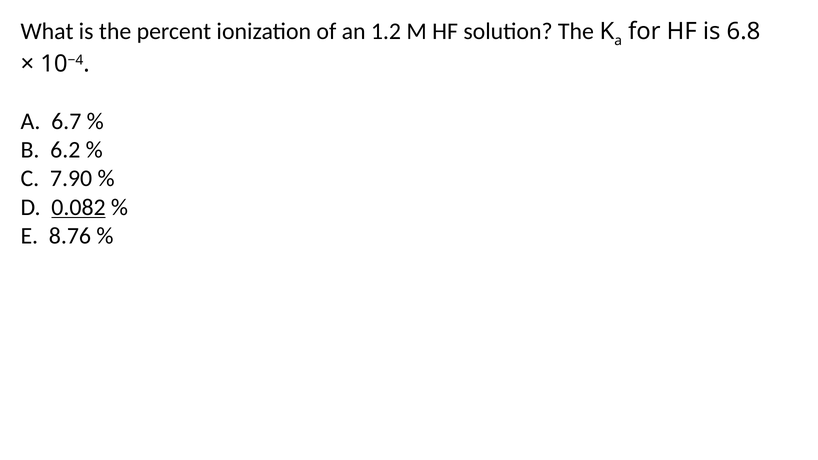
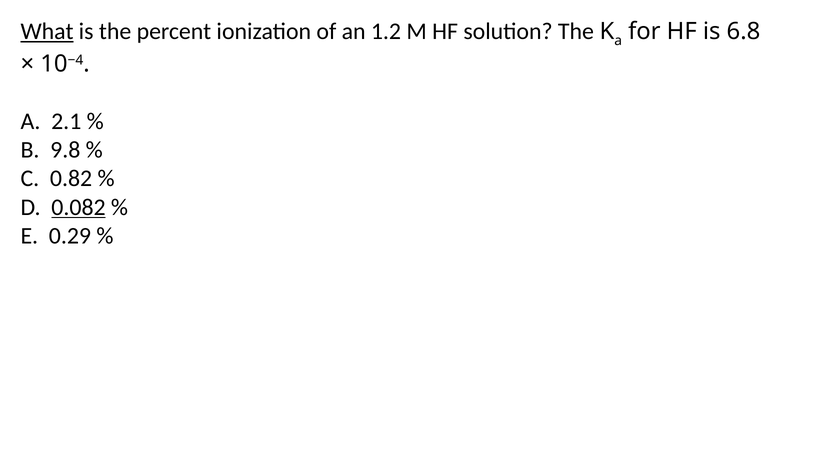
What underline: none -> present
6.7: 6.7 -> 2.1
6.2: 6.2 -> 9.8
7.90: 7.90 -> 0.82
8.76: 8.76 -> 0.29
